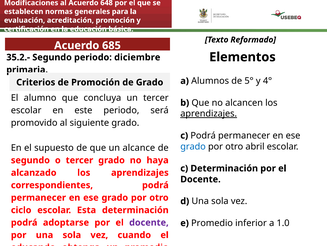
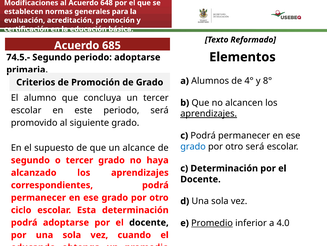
35.2.-: 35.2.- -> 74.5.-
periodo diciembre: diciembre -> adoptarse
5°: 5° -> 4°
4°: 4° -> 8°
otro abril: abril -> será
docente at (149, 222) colour: purple -> black
Promedio at (212, 222) underline: none -> present
1.0: 1.0 -> 4.0
